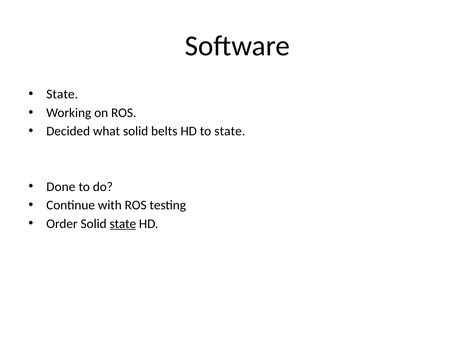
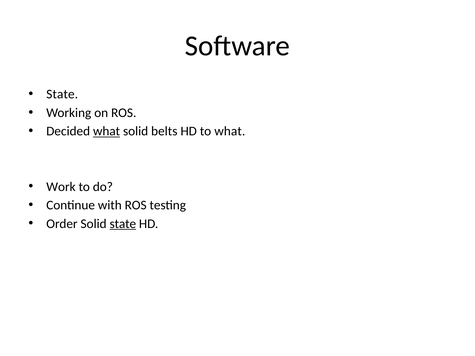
what at (107, 131) underline: none -> present
to state: state -> what
Done: Done -> Work
